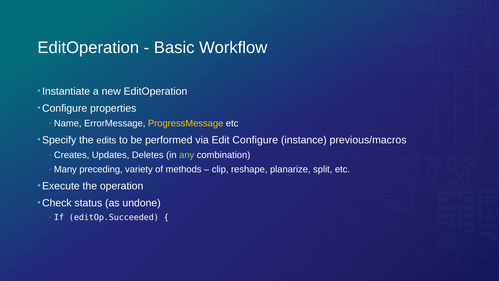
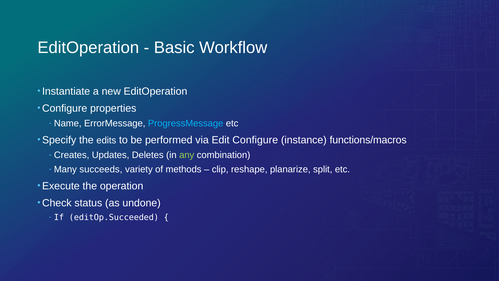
ProgressMessage colour: yellow -> light blue
previous/macros: previous/macros -> functions/macros
preceding: preceding -> succeeds
